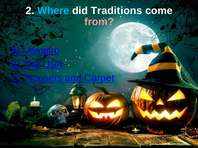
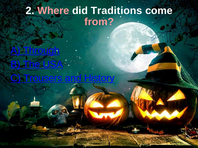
Where colour: light blue -> pink
Vampire: Vampire -> Through
Carpet: Carpet -> History
